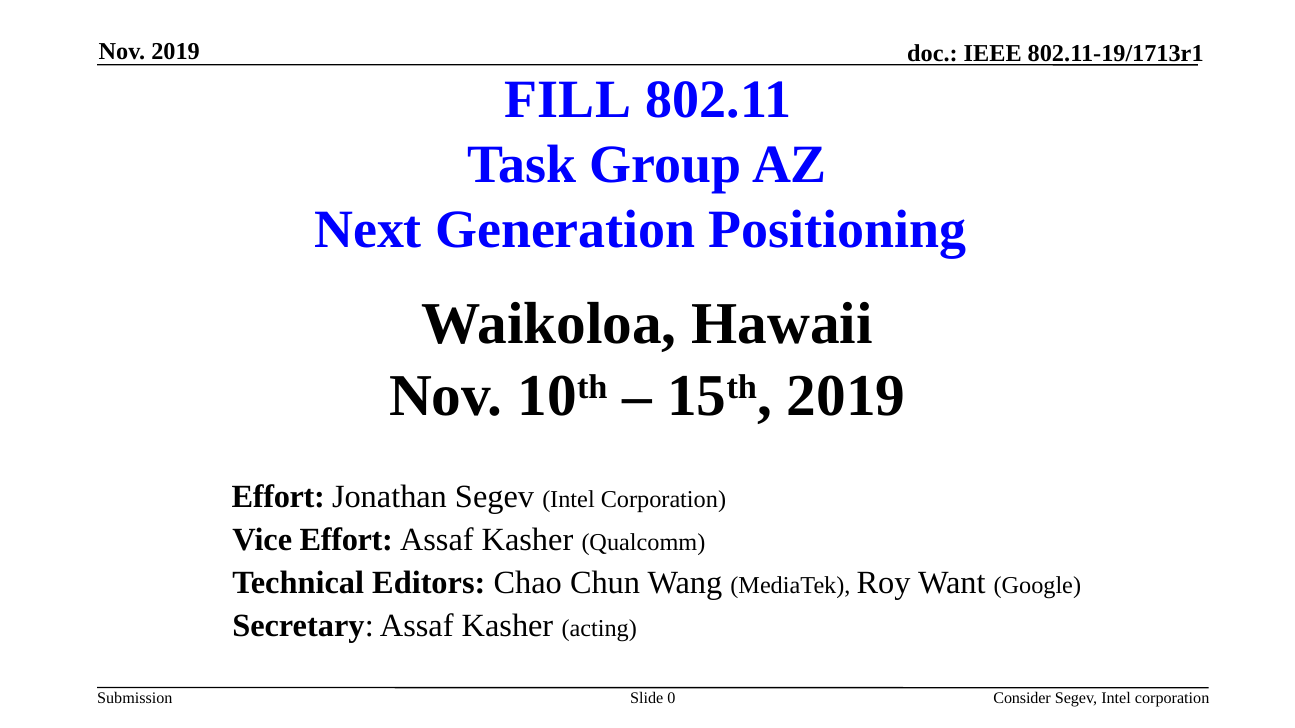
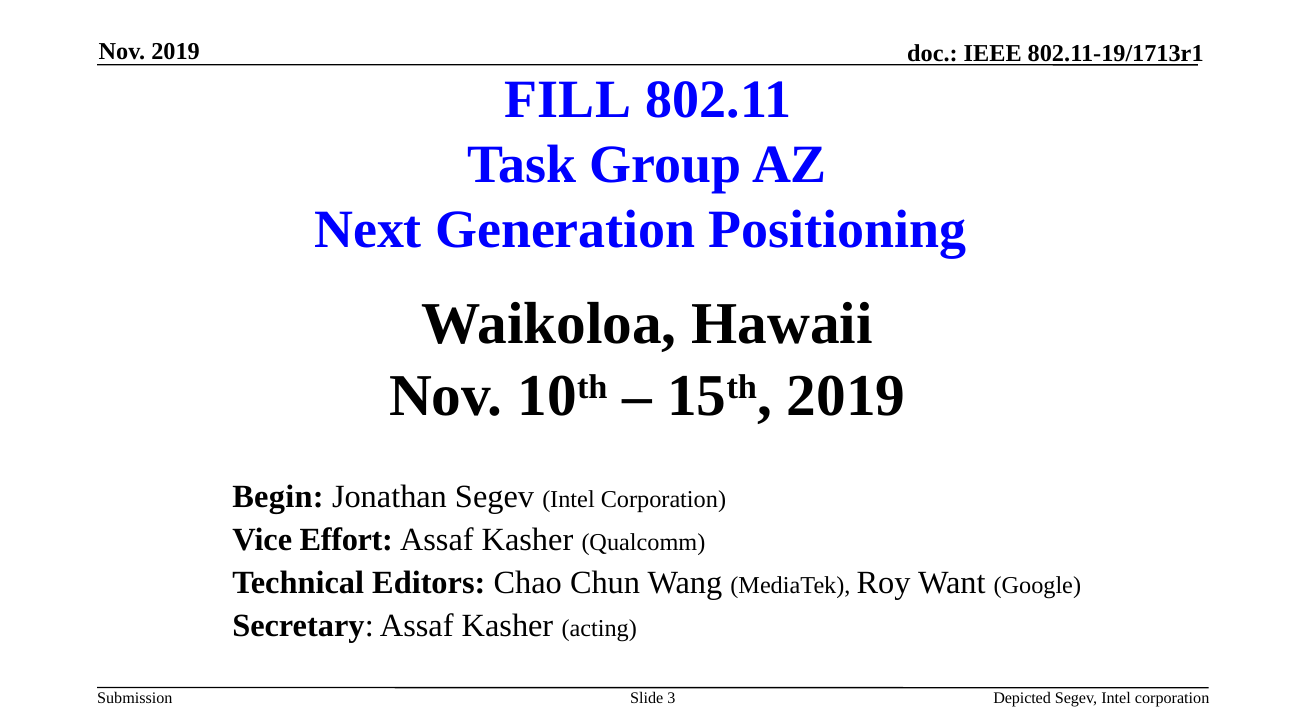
Effort at (278, 497): Effort -> Begin
0: 0 -> 3
Consider: Consider -> Depicted
